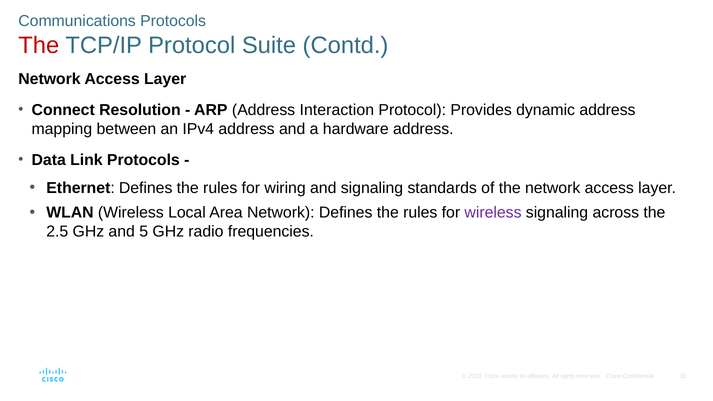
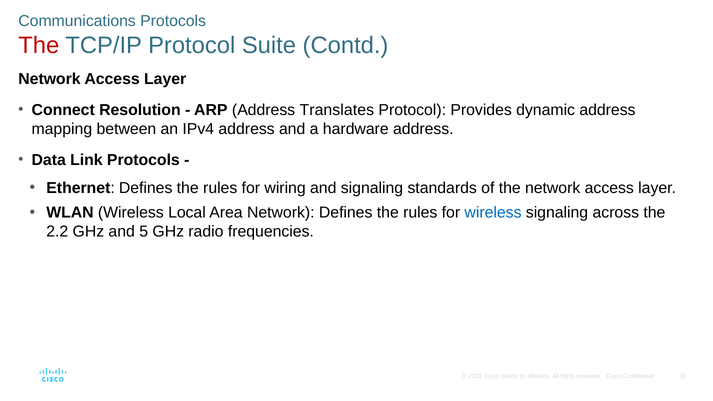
Interaction: Interaction -> Translates
wireless at (493, 213) colour: purple -> blue
2.5: 2.5 -> 2.2
